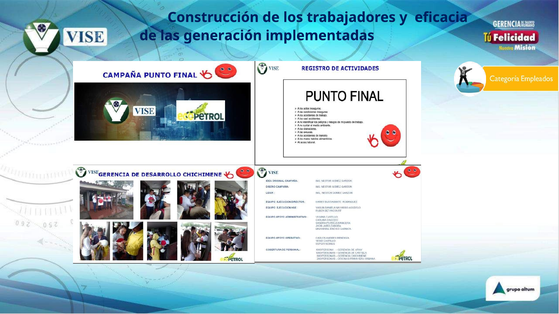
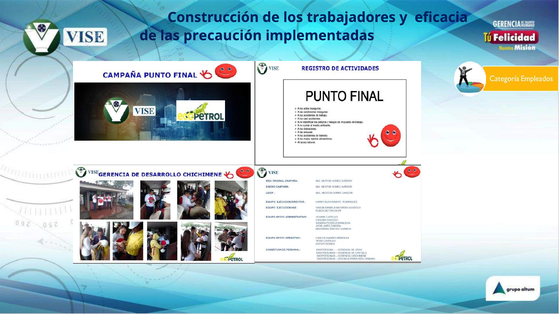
generación: generación -> precaución
